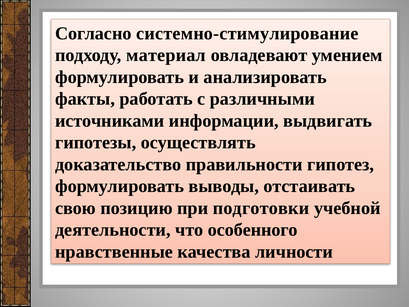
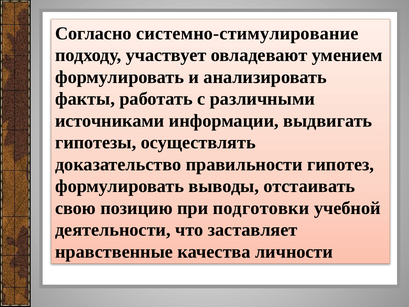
материал: материал -> участвует
особенного: особенного -> заставляет
